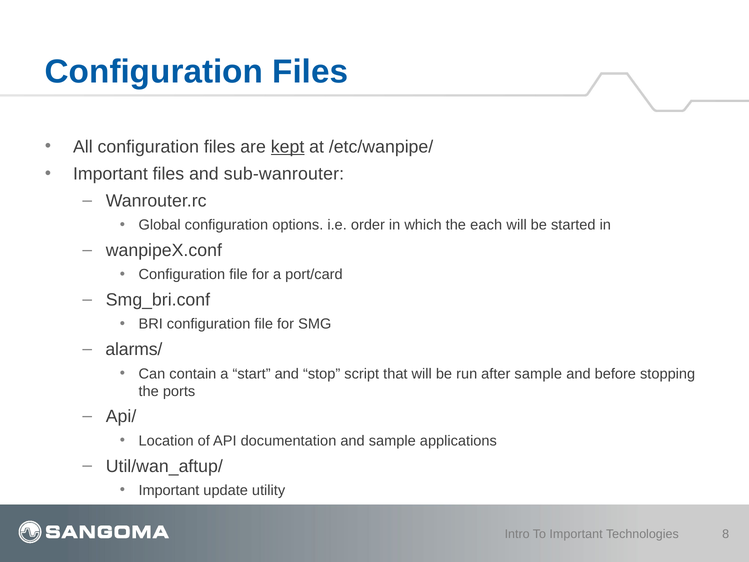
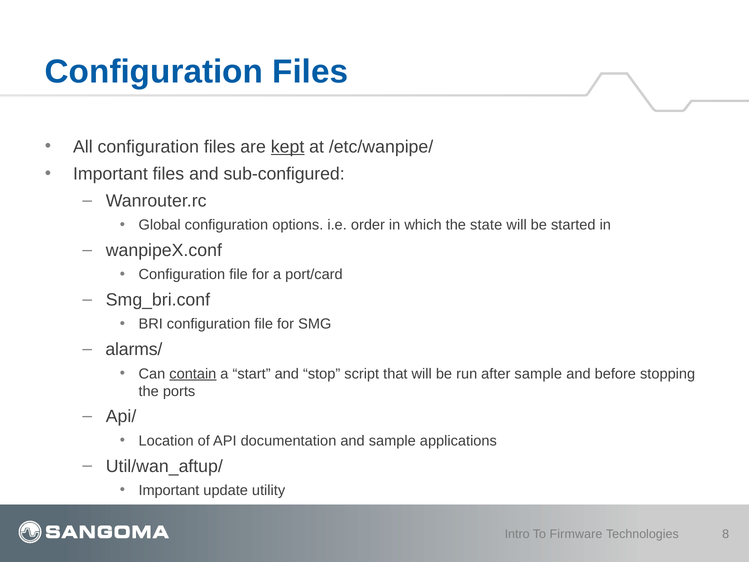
sub-wanrouter: sub-wanrouter -> sub-configured
each: each -> state
contain underline: none -> present
To Important: Important -> Firmware
